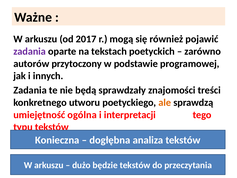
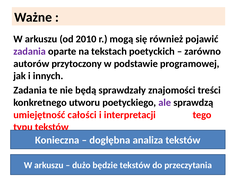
2017: 2017 -> 2010
ale colour: orange -> purple
ogólna: ogólna -> całości
